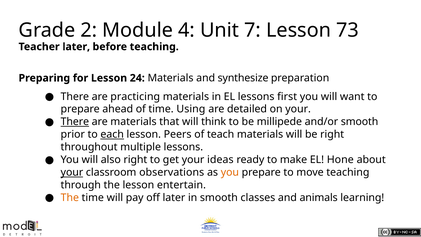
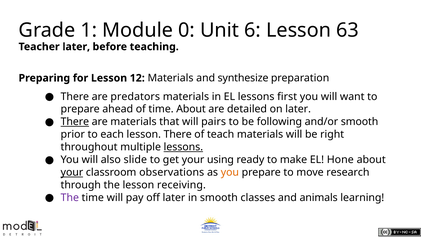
2: 2 -> 1
4: 4 -> 0
7: 7 -> 6
73: 73 -> 63
24: 24 -> 12
practicing: practicing -> predators
time Using: Using -> About
on your: your -> later
think: think -> pairs
millipede: millipede -> following
each underline: present -> none
lesson Peers: Peers -> There
lessons at (183, 147) underline: none -> present
also right: right -> slide
ideas: ideas -> using
move teaching: teaching -> research
entertain: entertain -> receiving
The at (70, 198) colour: orange -> purple
